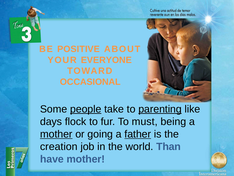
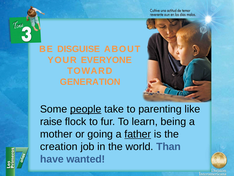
POSITIVE: POSITIVE -> DISGUISE
OCCASIONAL: OCCASIONAL -> GENERATION
parenting underline: present -> none
days: days -> raise
must: must -> learn
mother at (56, 134) underline: present -> none
have mother: mother -> wanted
